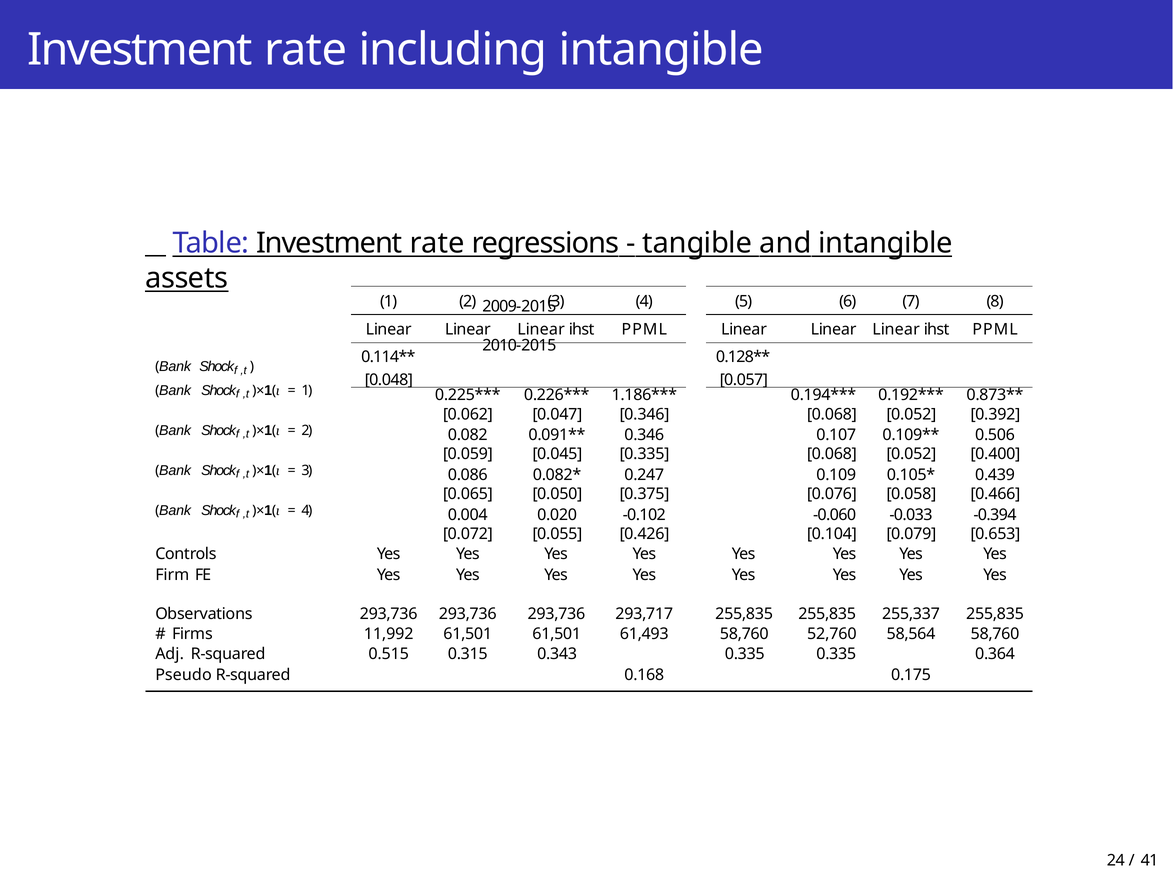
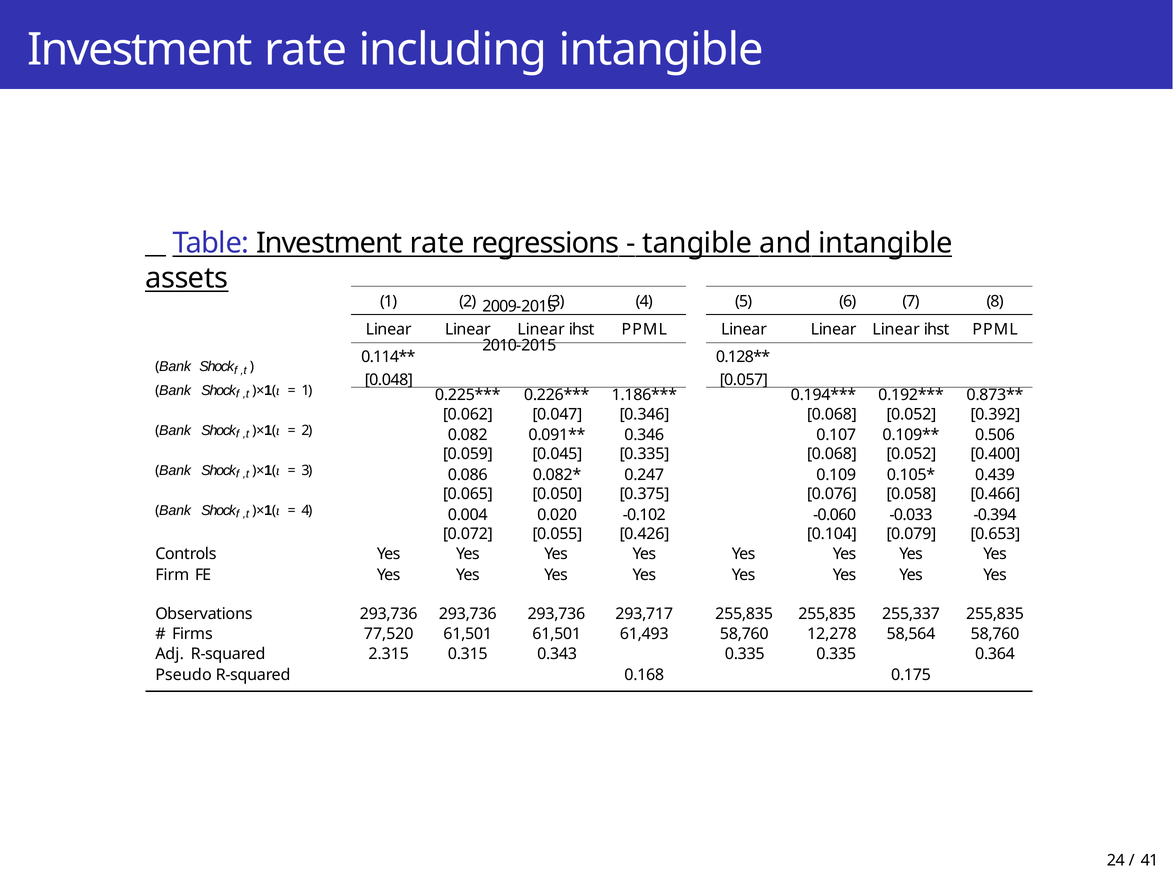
11,992: 11,992 -> 77,520
52,760: 52,760 -> 12,278
0.515: 0.515 -> 2.315
